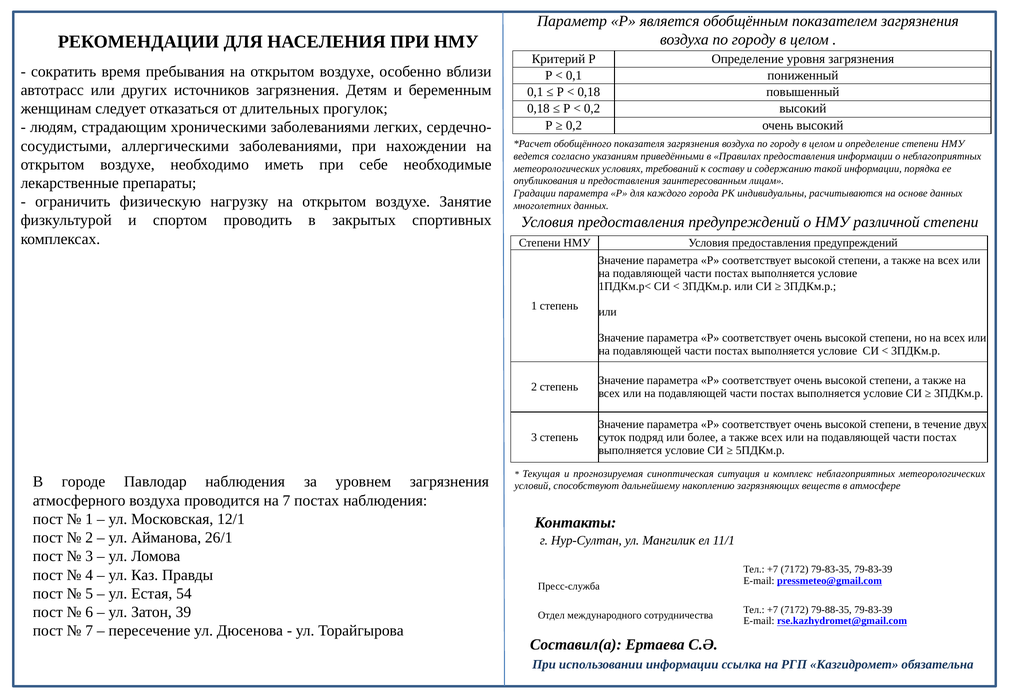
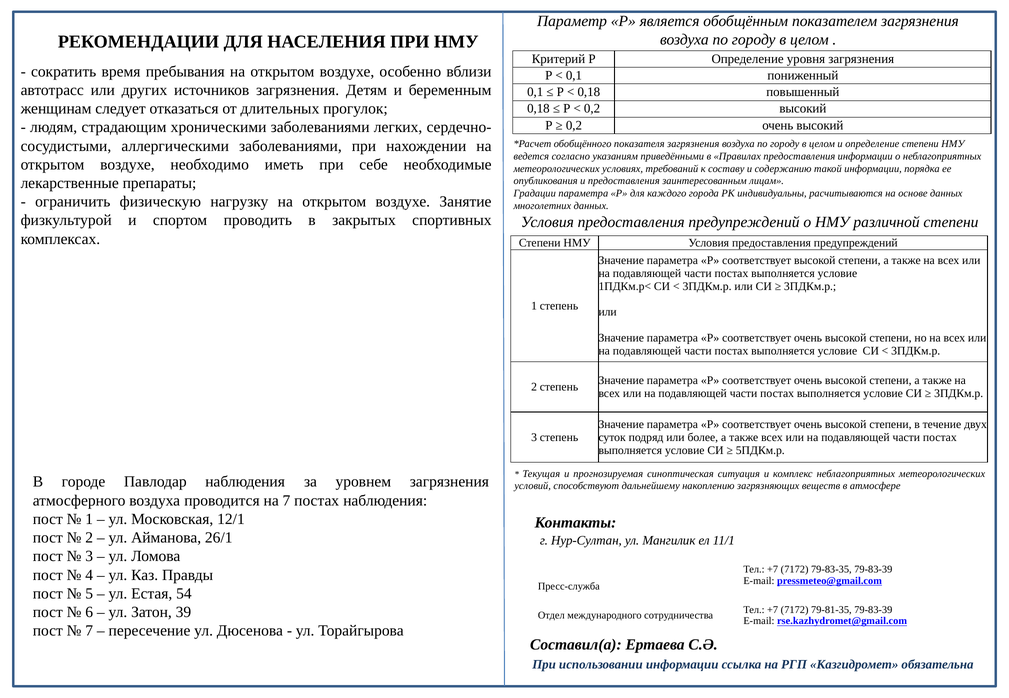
79-88-35: 79-88-35 -> 79-81-35
